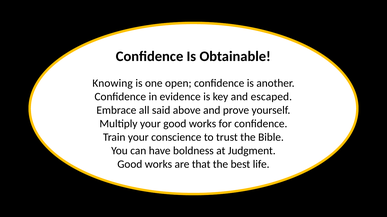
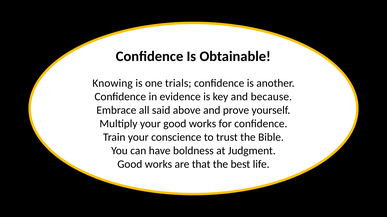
open: open -> trials
escaped: escaped -> because
